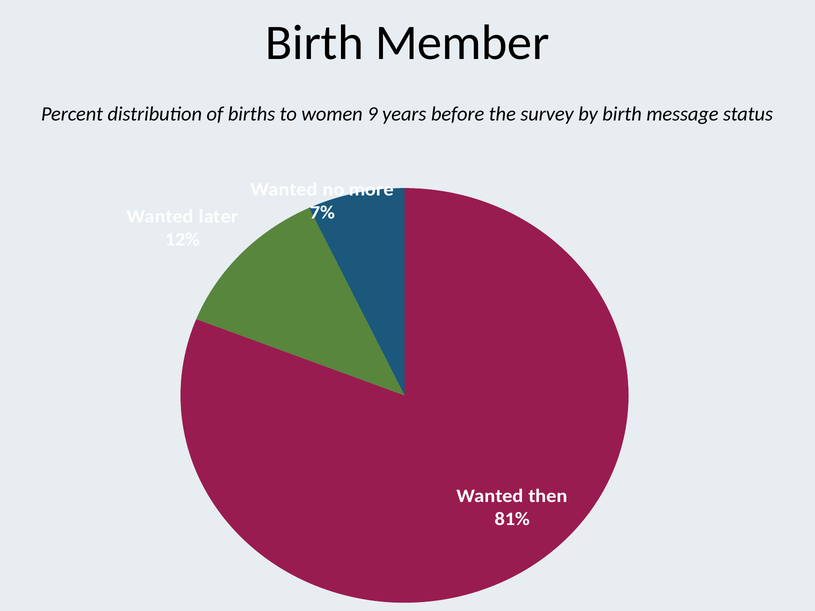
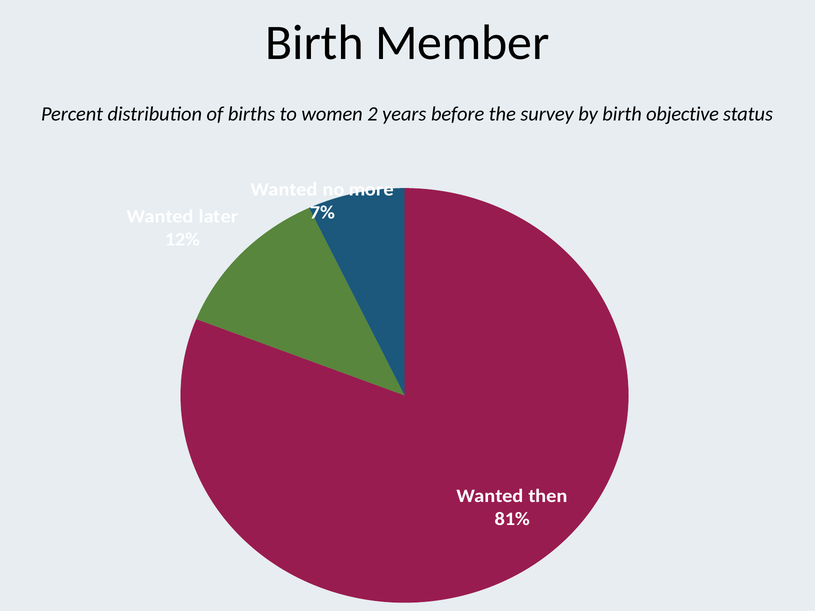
9: 9 -> 2
message: message -> objective
